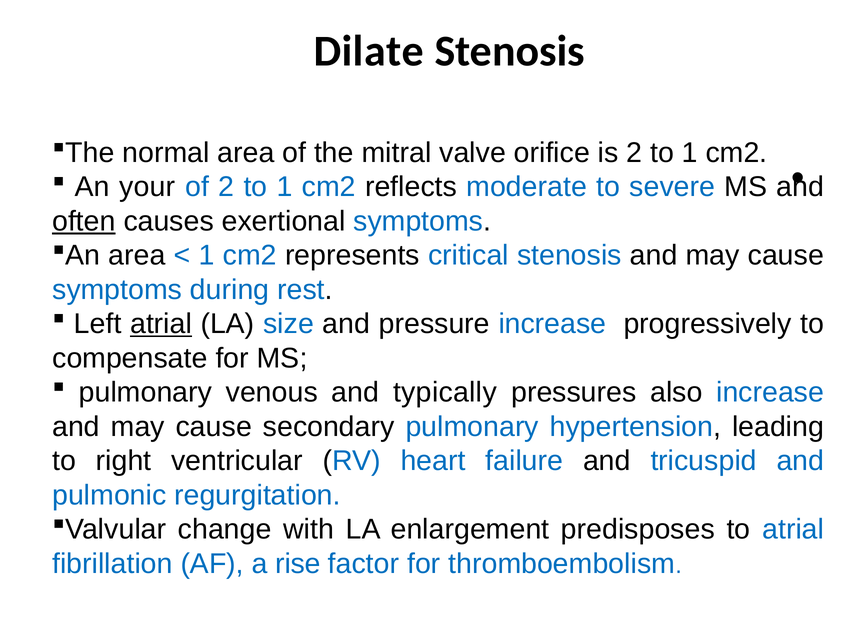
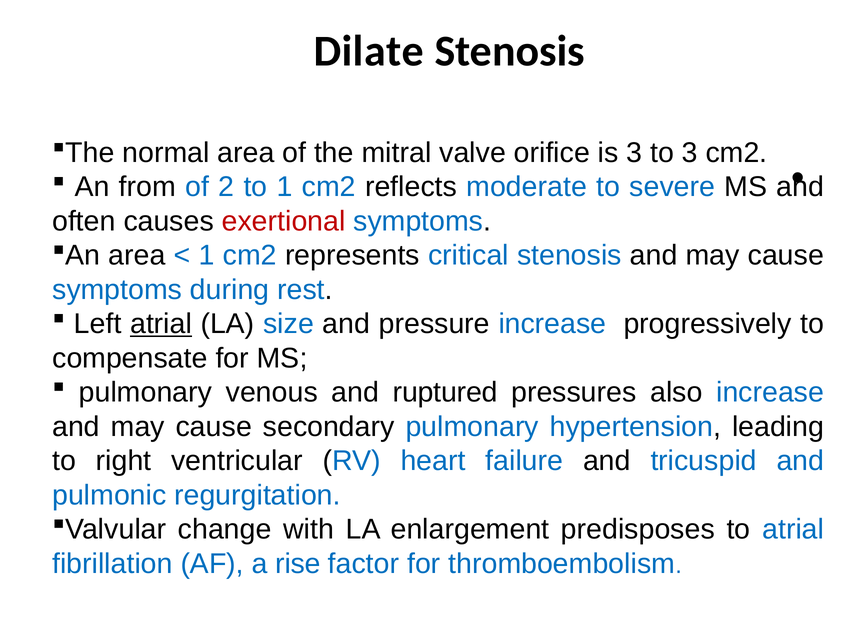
is 2: 2 -> 3
1 at (690, 153): 1 -> 3
your: your -> from
often underline: present -> none
exertional colour: black -> red
typically: typically -> ruptured
